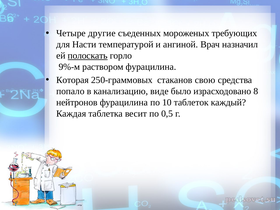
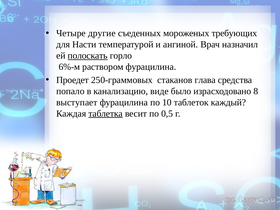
9%-м: 9%-м -> 6%-м
Которая: Которая -> Проедет
свою: свою -> глава
нейтронов: нейтронов -> выступает
таблетка underline: none -> present
